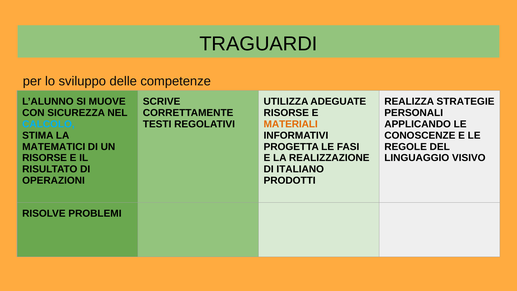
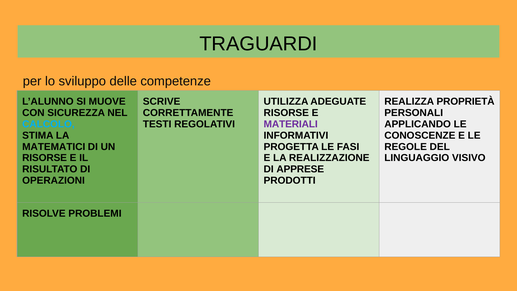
STRATEGIE: STRATEGIE -> PROPRIETÀ
MATERIALI colour: orange -> purple
ITALIANO: ITALIANO -> APPRESE
